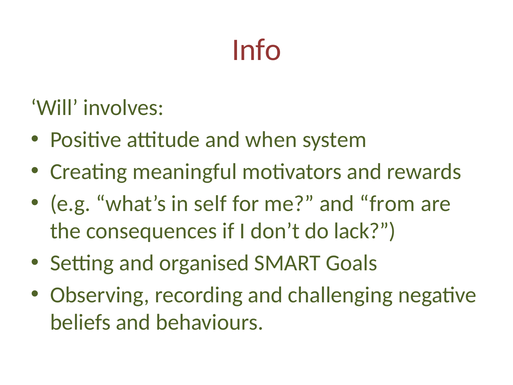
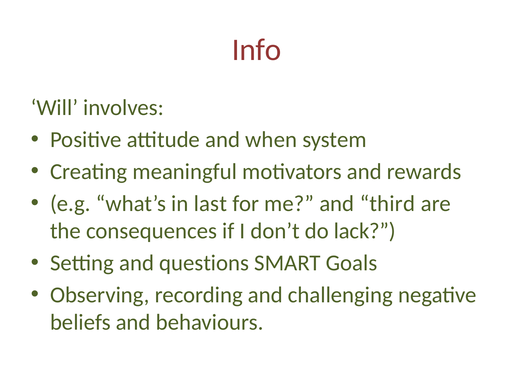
self: self -> last
from: from -> third
organised: organised -> questions
